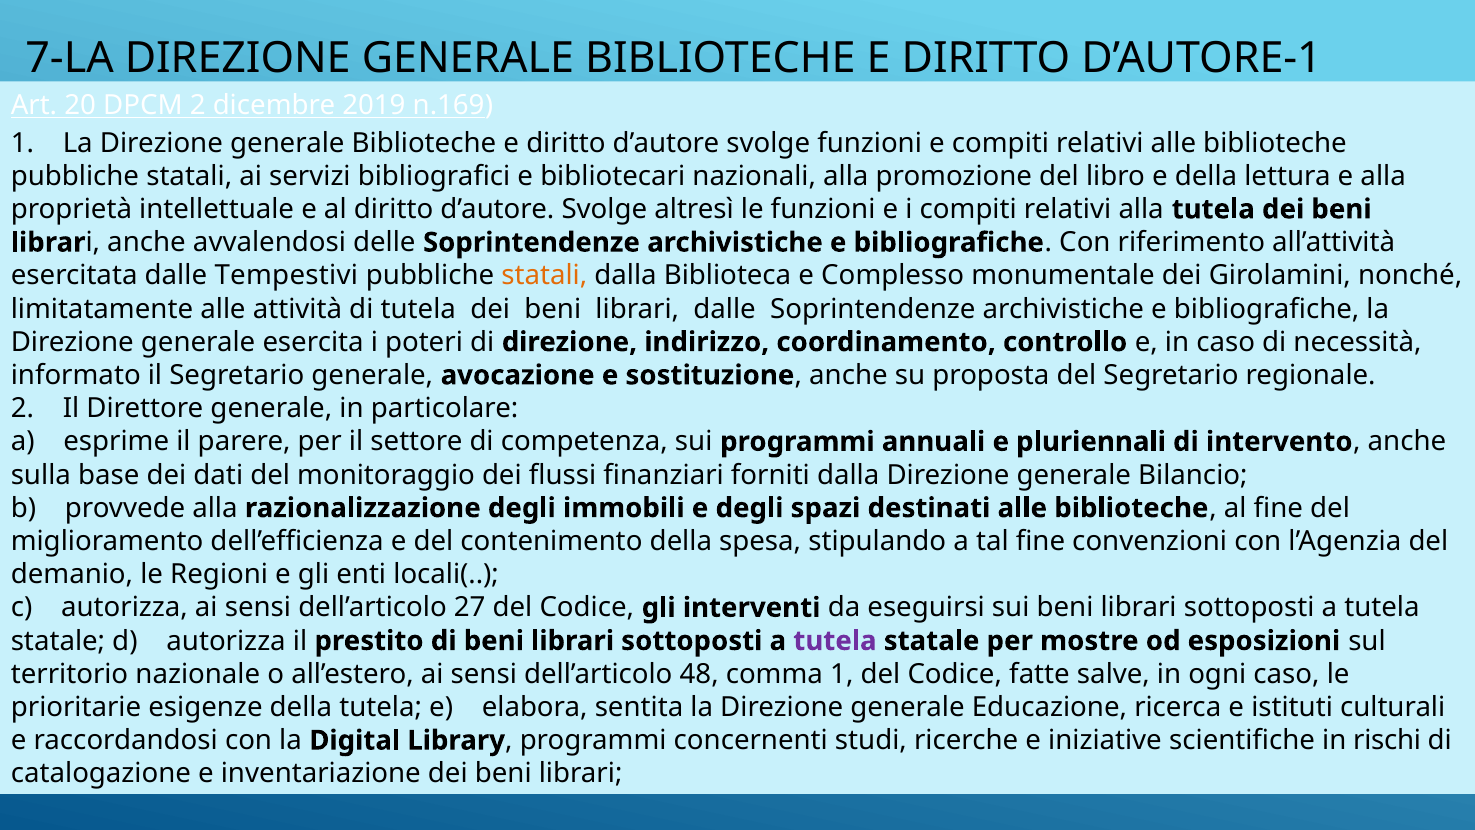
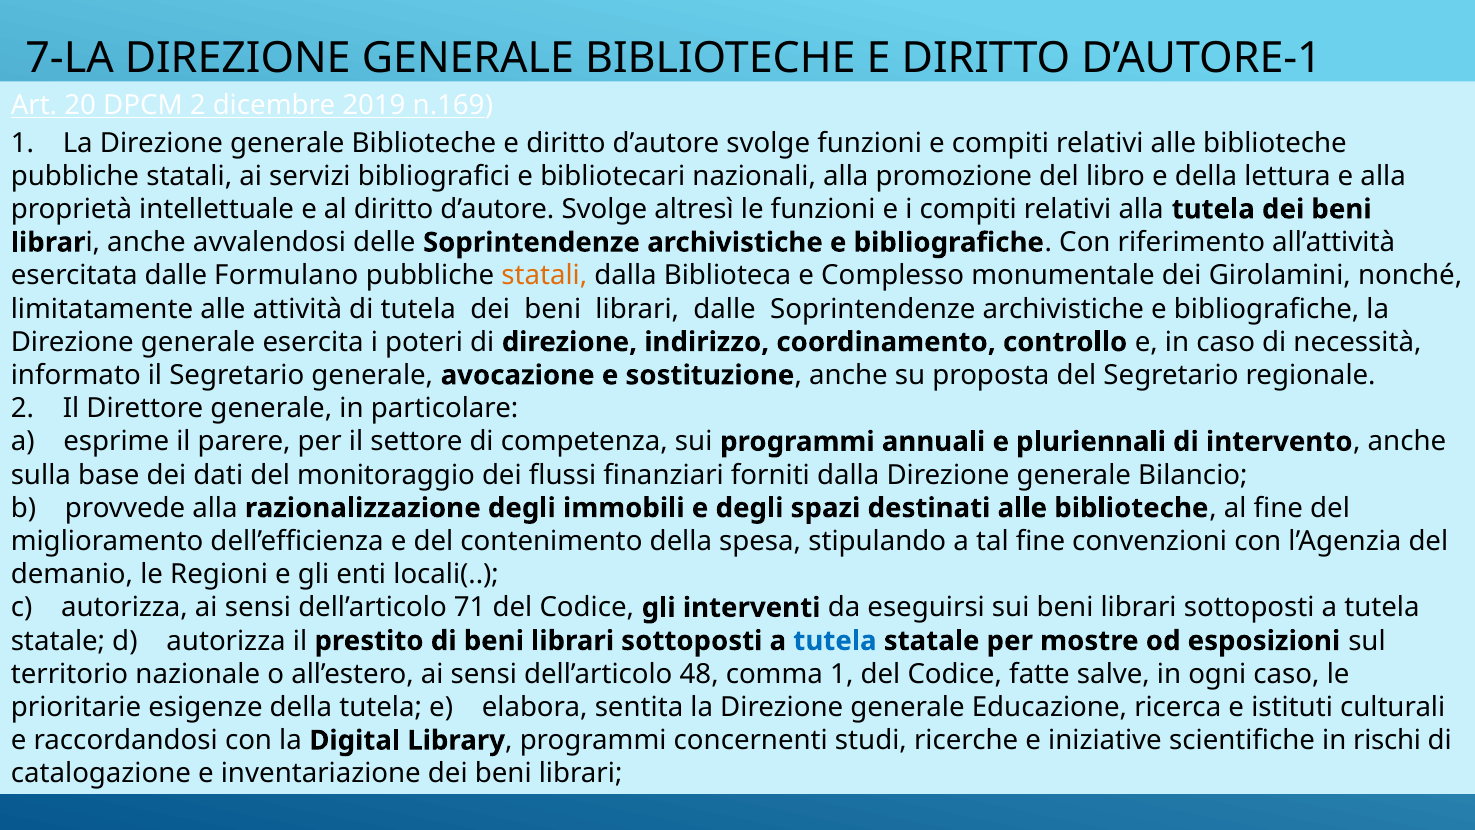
Tempestivi: Tempestivi -> Formulano
27: 27 -> 71
tutela at (835, 641) colour: purple -> blue
